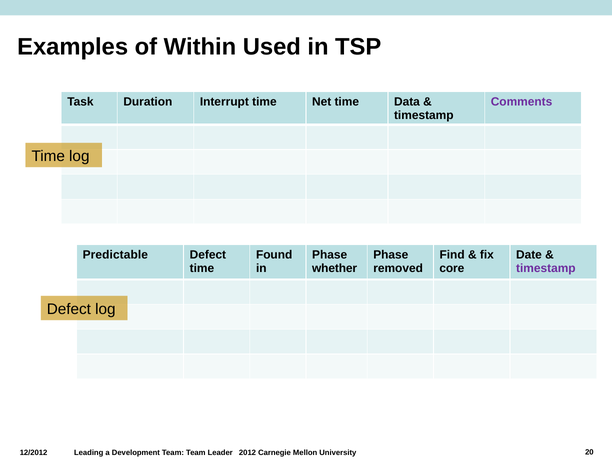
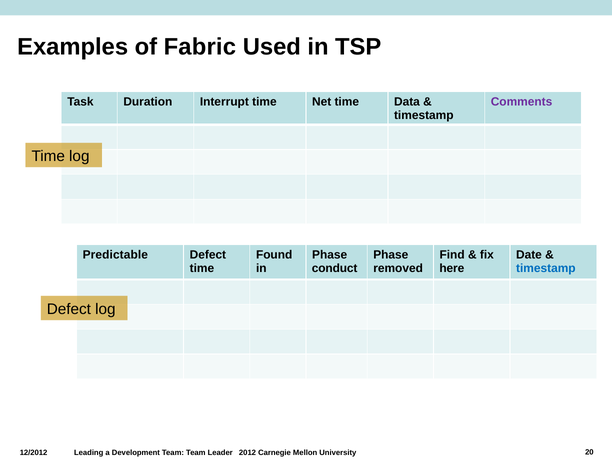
Within: Within -> Fabric
whether: whether -> conduct
core: core -> here
timestamp at (546, 268) colour: purple -> blue
